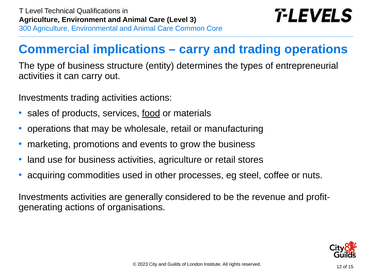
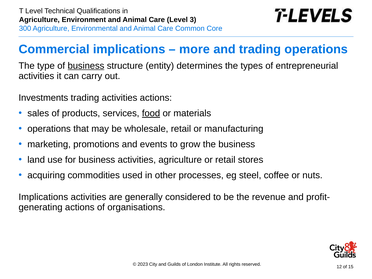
carry at (194, 49): carry -> more
business at (86, 66) underline: none -> present
Investments at (43, 197): Investments -> Implications
